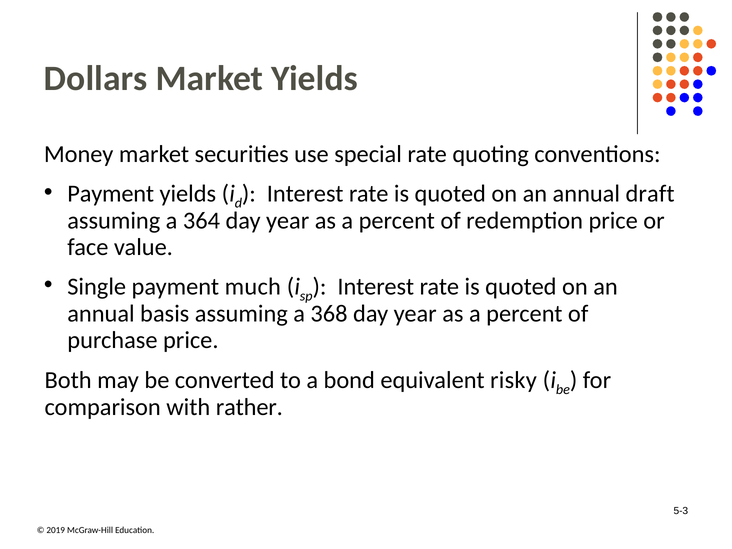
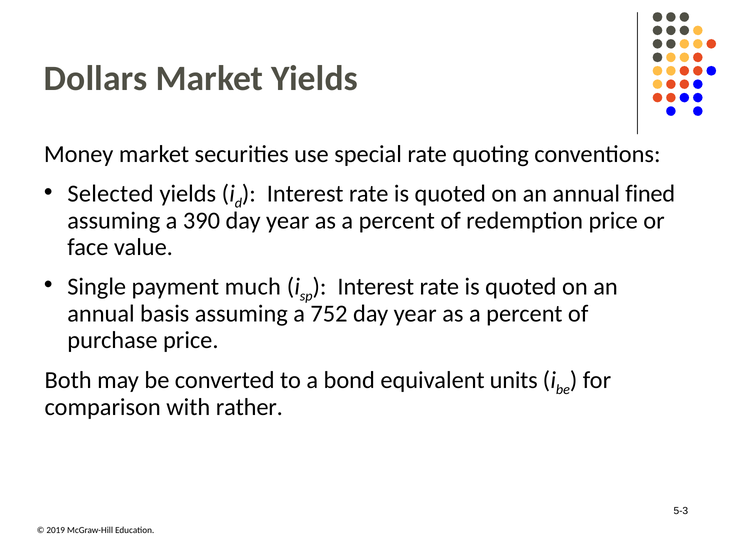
Payment at (111, 194): Payment -> Selected
draft: draft -> fined
364: 364 -> 390
368: 368 -> 752
risky: risky -> units
